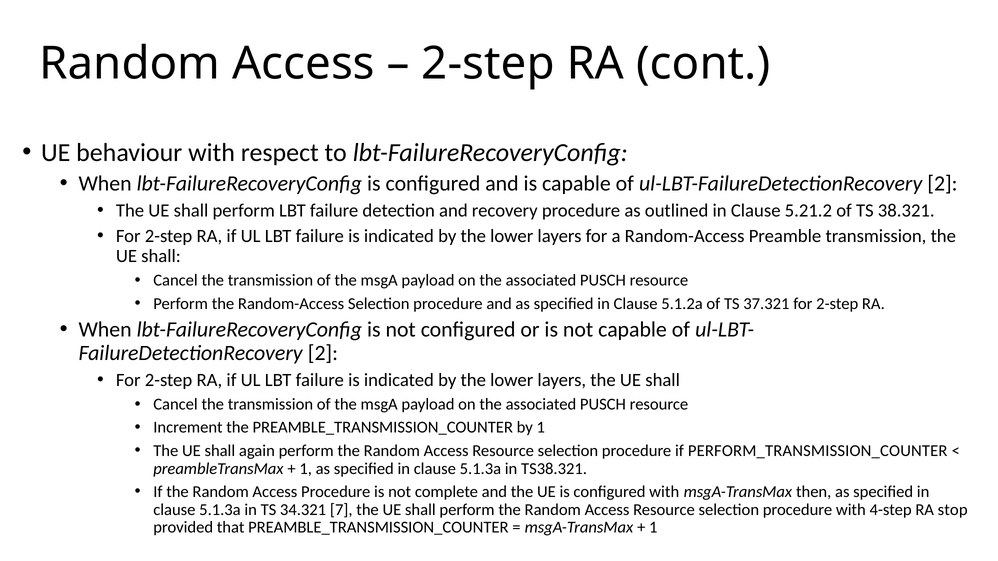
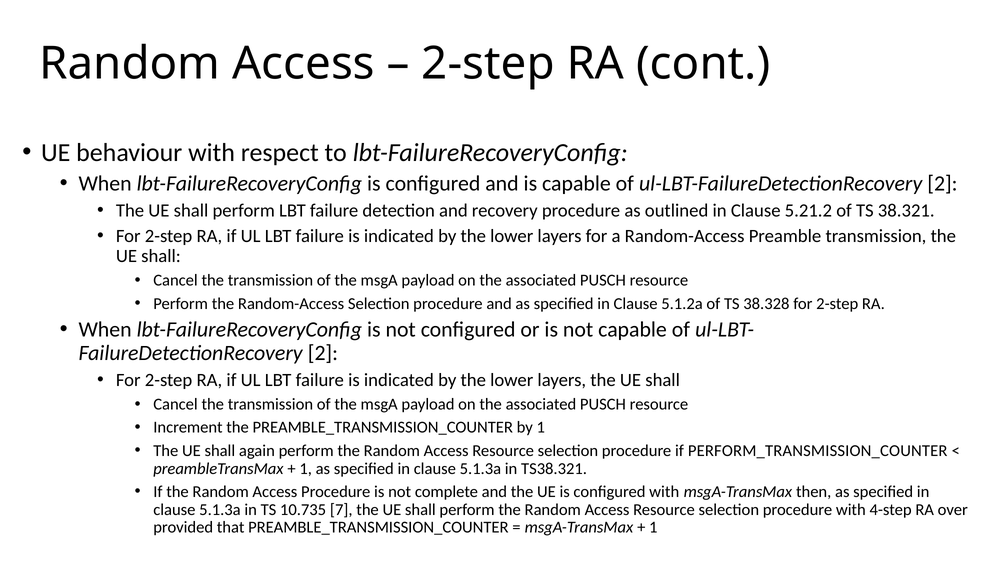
37.321: 37.321 -> 38.328
34.321: 34.321 -> 10.735
stop: stop -> over
